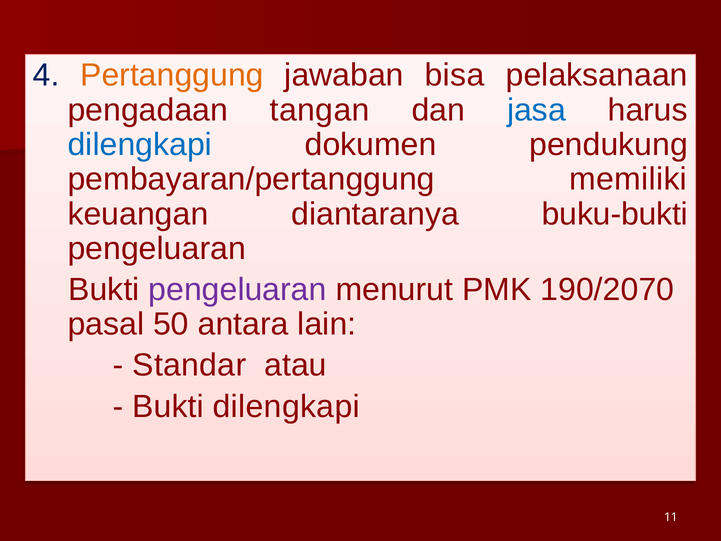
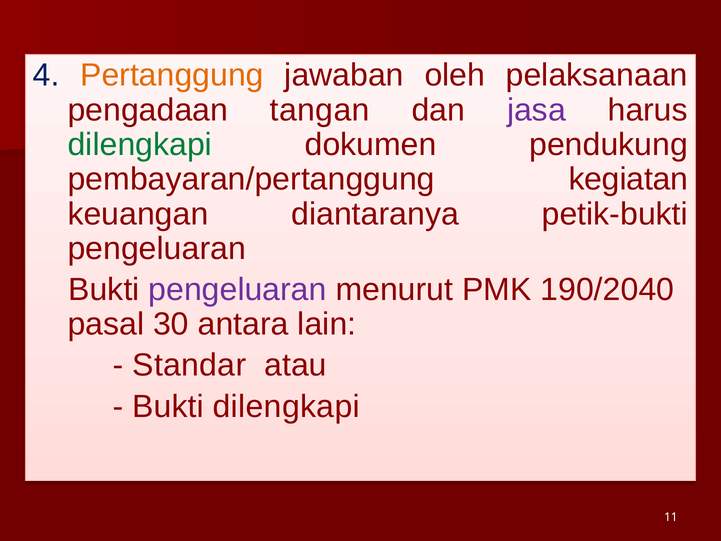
bisa: bisa -> oleh
jasa colour: blue -> purple
dilengkapi at (140, 145) colour: blue -> green
memiliki: memiliki -> kegiatan
buku-bukti: buku-bukti -> petik-bukti
190/2070: 190/2070 -> 190/2040
50: 50 -> 30
